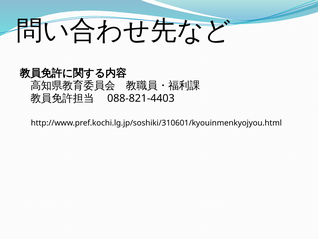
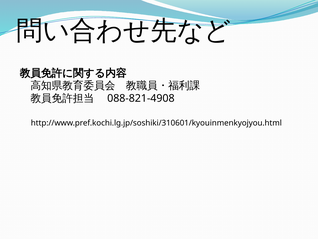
088-821-4403: 088-821-4403 -> 088-821-4908
